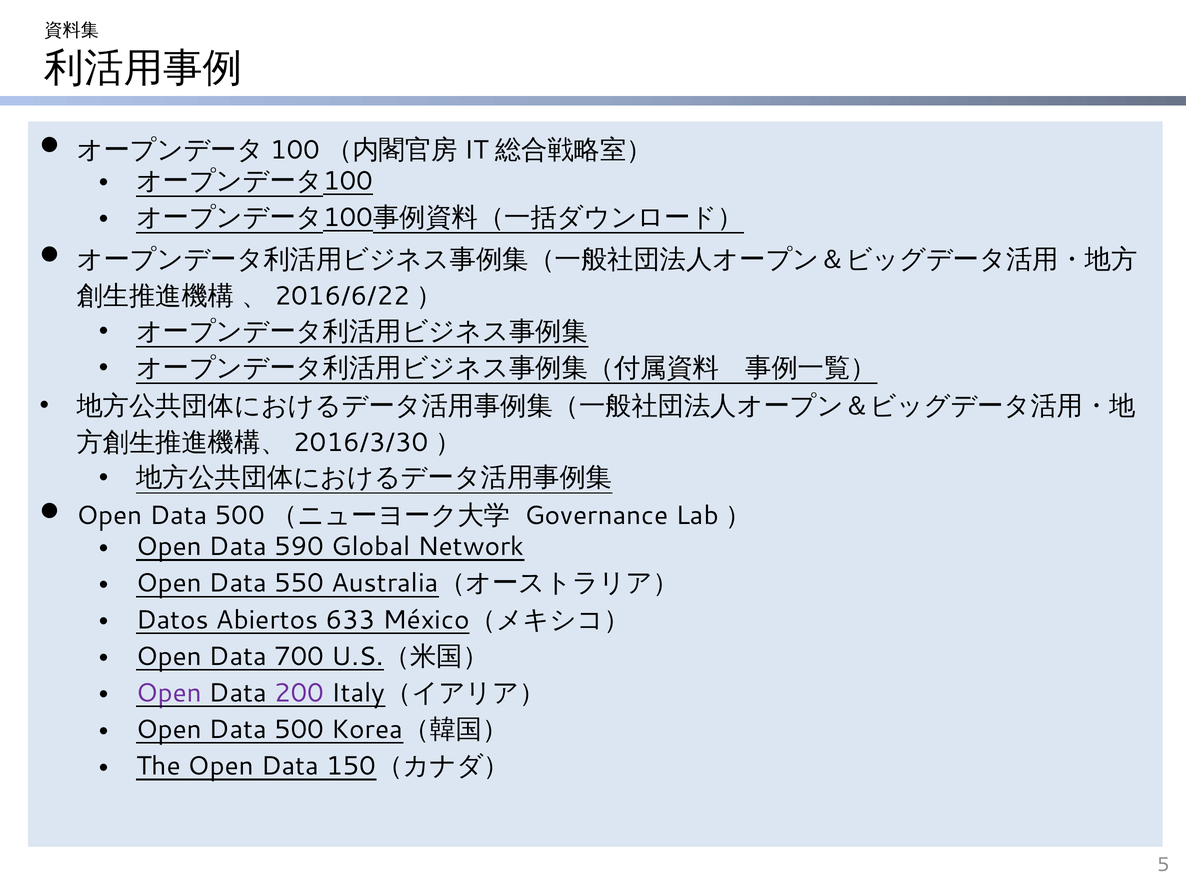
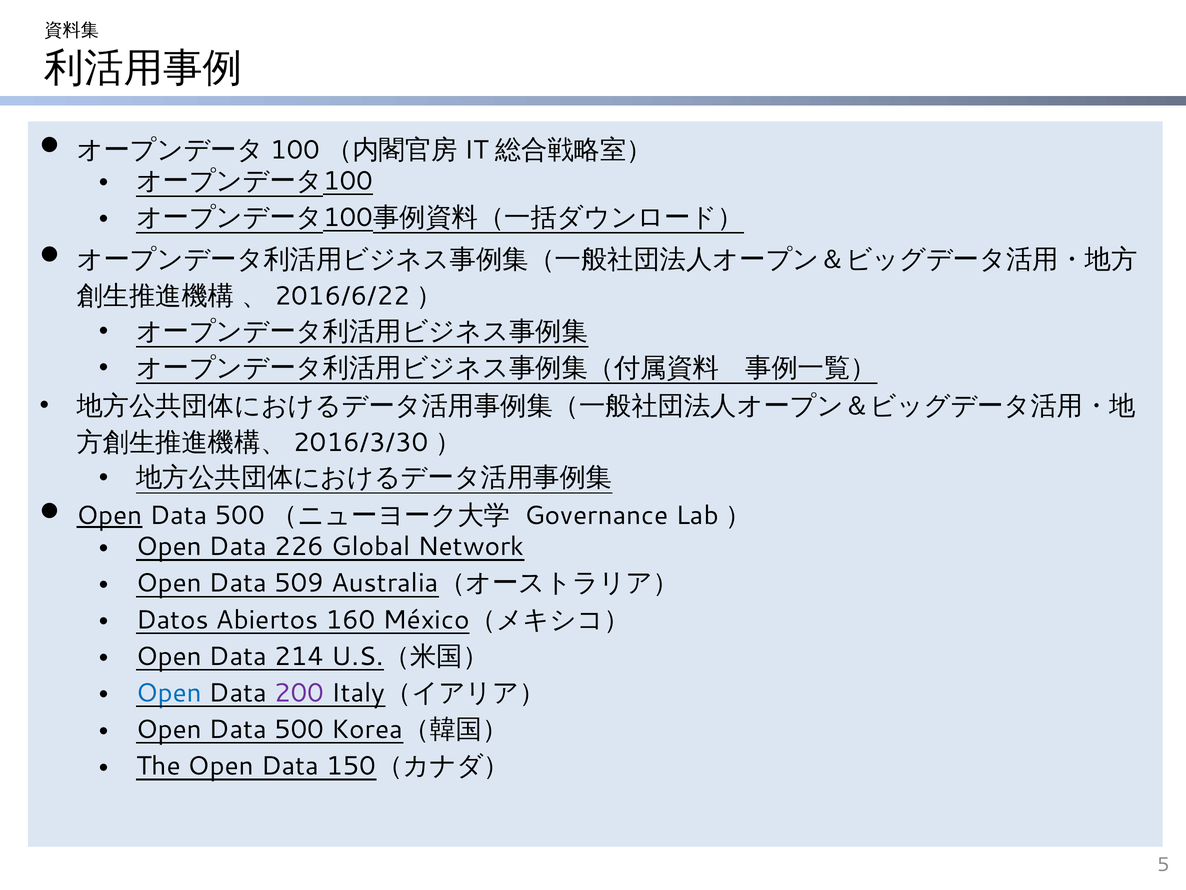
Open at (110, 515) underline: none -> present
590: 590 -> 226
550: 550 -> 509
633: 633 -> 160
700: 700 -> 214
Open at (169, 693) colour: purple -> blue
